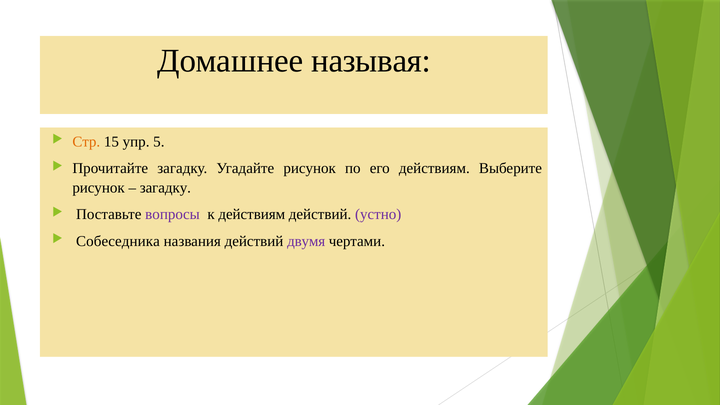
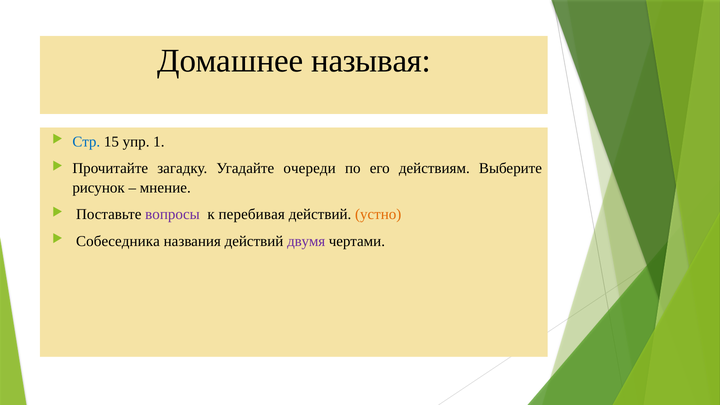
Стр colour: orange -> blue
5: 5 -> 1
Угадайте рисунок: рисунок -> очереди
загадку at (165, 188): загадку -> мнение
к действиям: действиям -> перебивая
устно colour: purple -> orange
